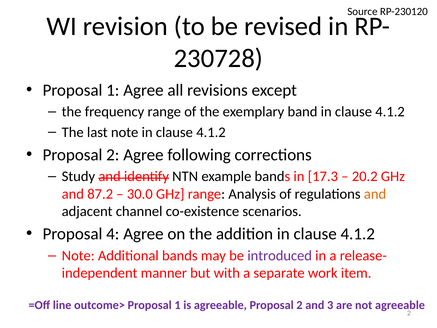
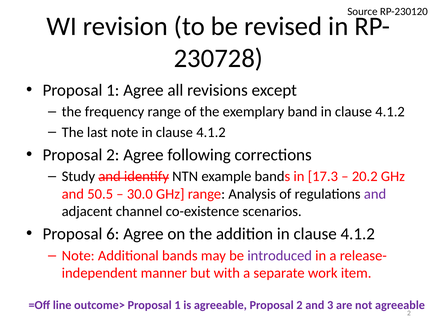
87.2: 87.2 -> 50.5
and at (375, 194) colour: orange -> purple
4: 4 -> 6
